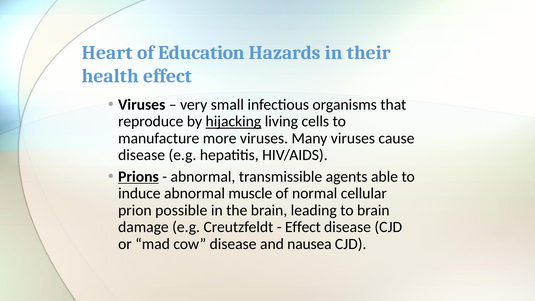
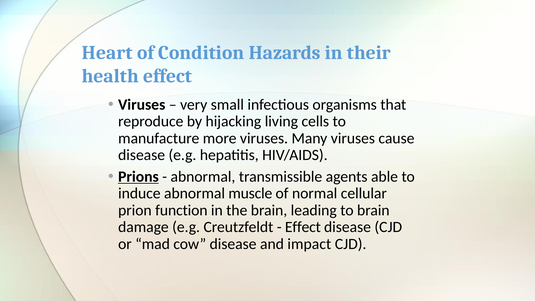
Education: Education -> Condition
hijacking underline: present -> none
possible: possible -> function
nausea: nausea -> impact
